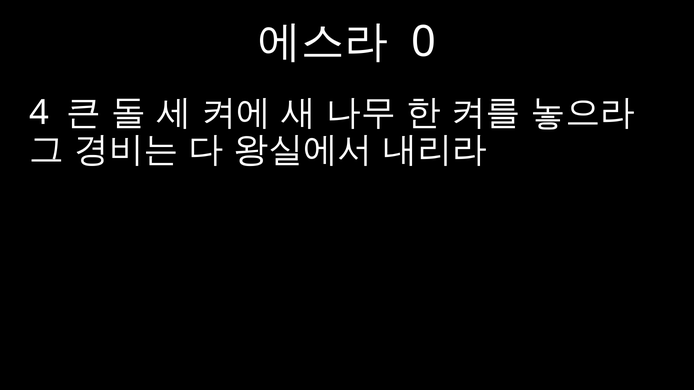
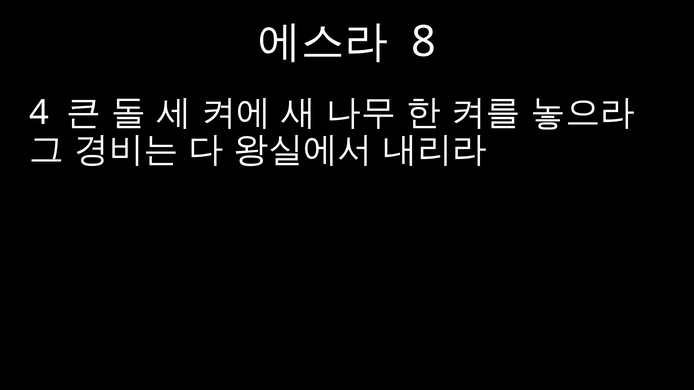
0: 0 -> 8
